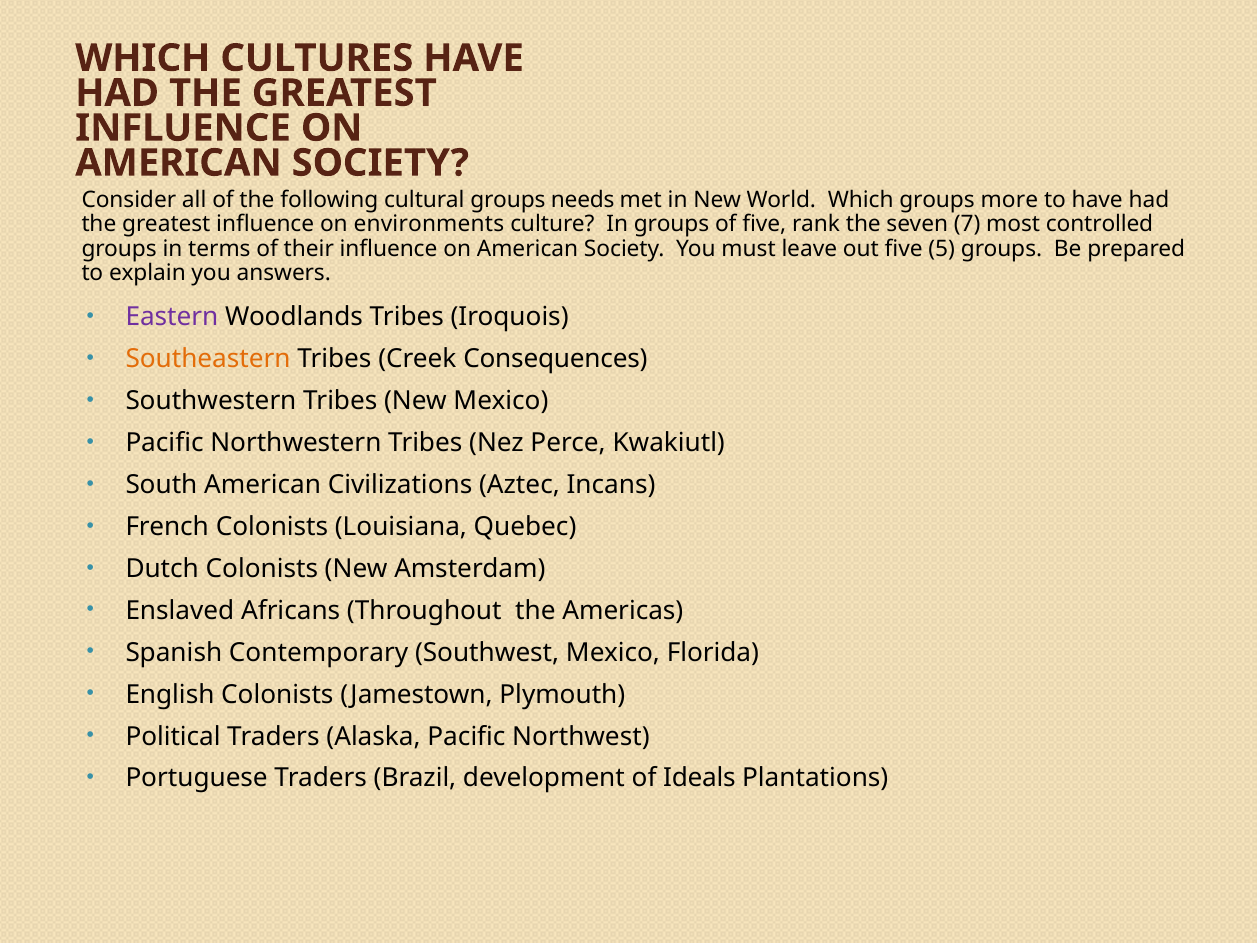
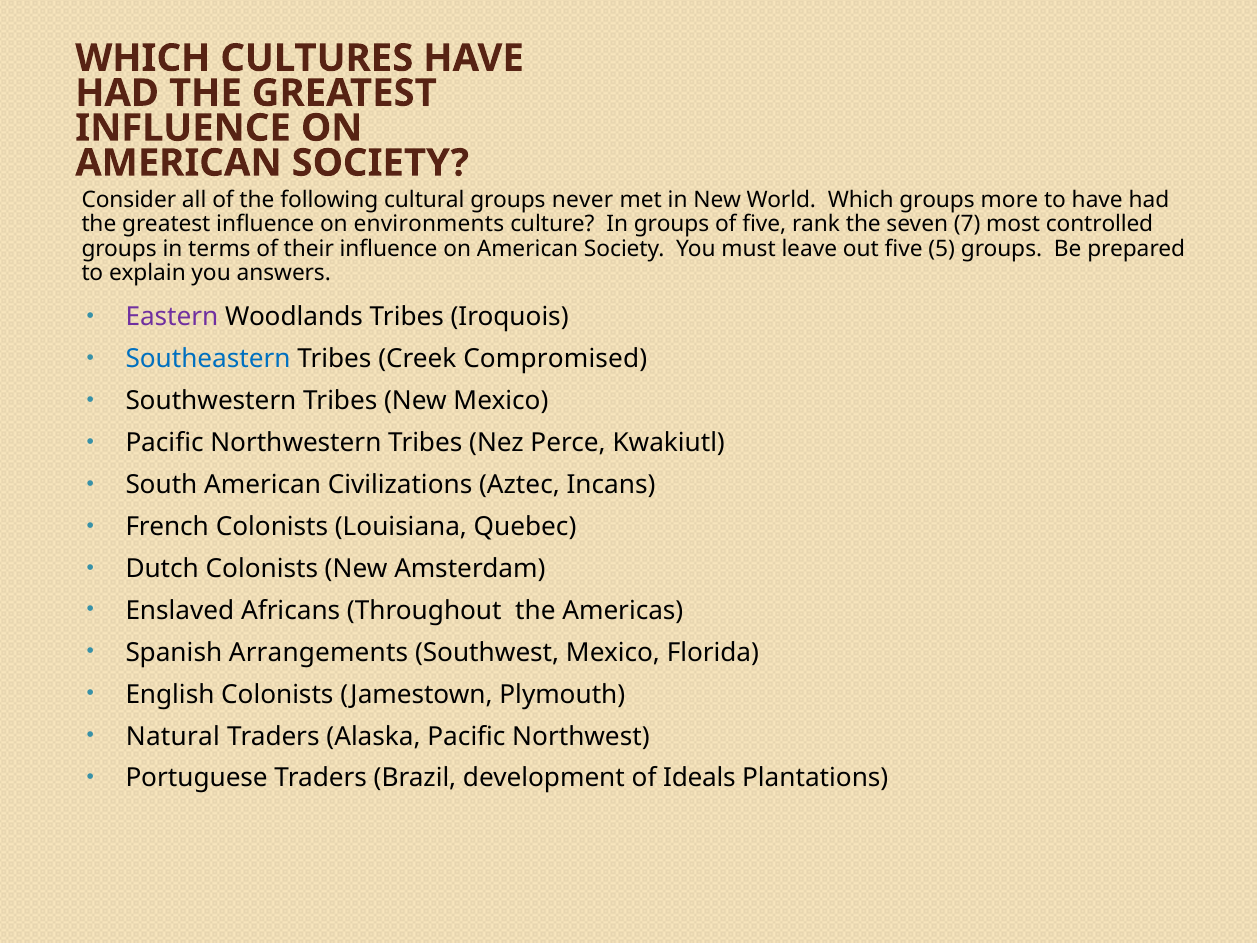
needs: needs -> never
Southeastern colour: orange -> blue
Consequences: Consequences -> Compromised
Contemporary: Contemporary -> Arrangements
Political: Political -> Natural
